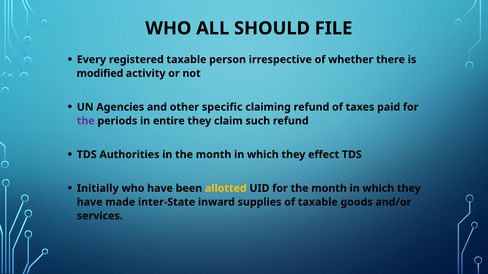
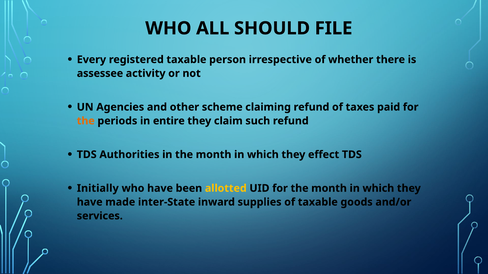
modified: modified -> assessee
specific: specific -> scheme
the at (86, 121) colour: purple -> orange
